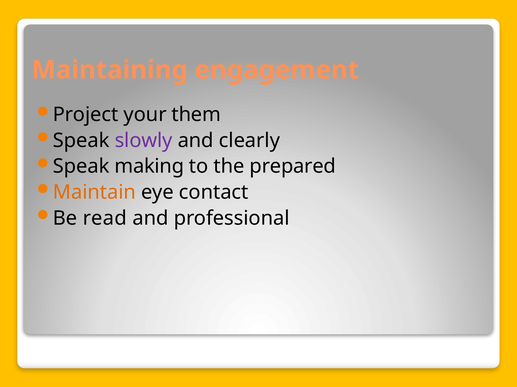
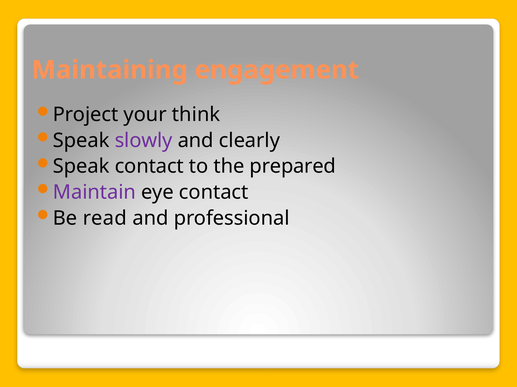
them: them -> think
Speak making: making -> contact
Maintain colour: orange -> purple
